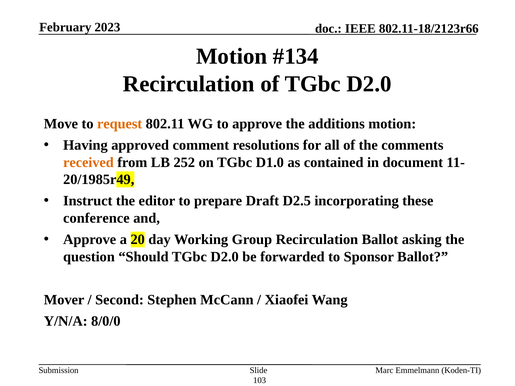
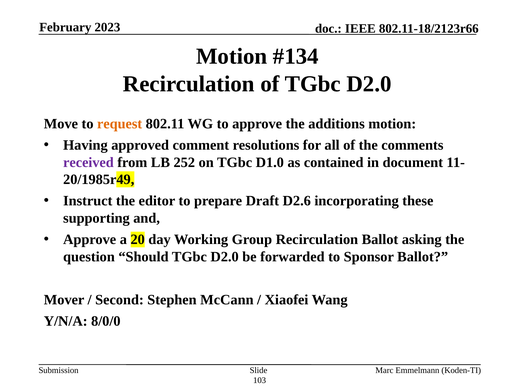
received colour: orange -> purple
D2.5: D2.5 -> D2.6
conference: conference -> supporting
